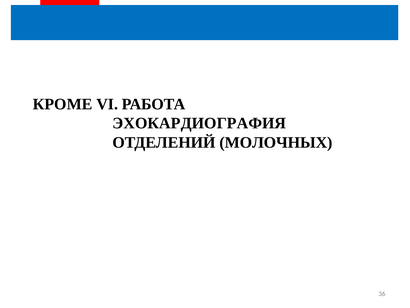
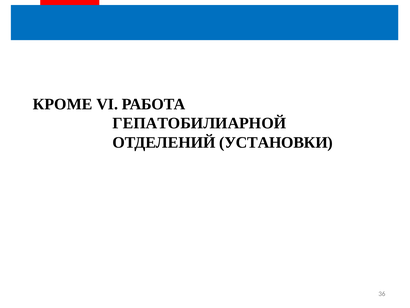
ЭХОКАРДИОГРАФИЯ: ЭХОКАРДИОГРАФИЯ -> ГЕПАТОБИЛИАРНОЙ
МОЛОЧНЫХ: МОЛОЧНЫХ -> УСТАНОВКИ
